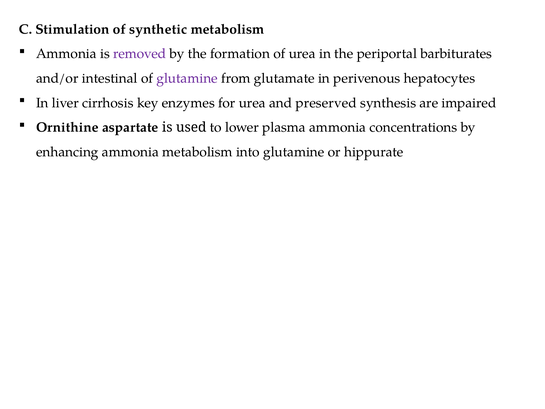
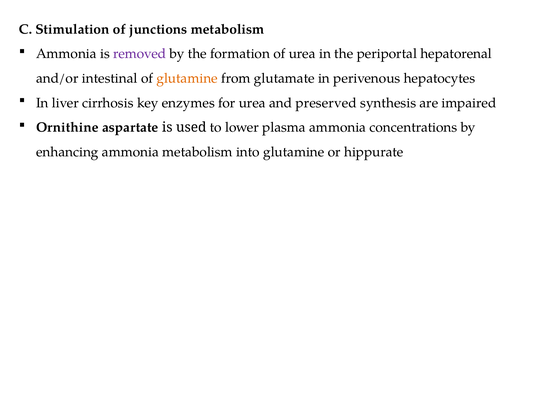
synthetic: synthetic -> junctions
barbiturates: barbiturates -> hepatorenal
glutamine at (187, 78) colour: purple -> orange
